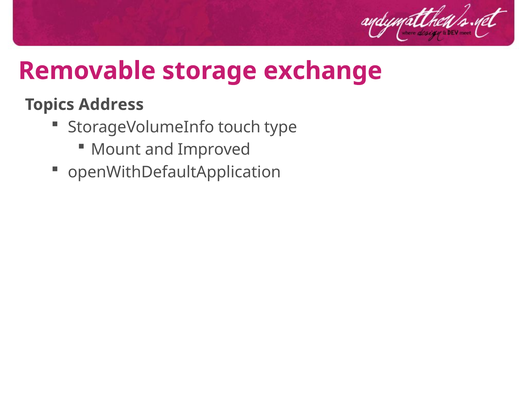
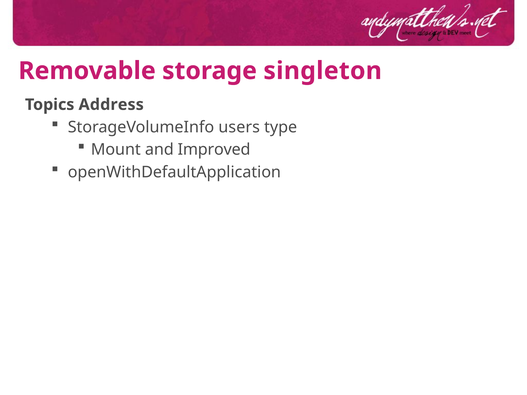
exchange: exchange -> singleton
touch: touch -> users
